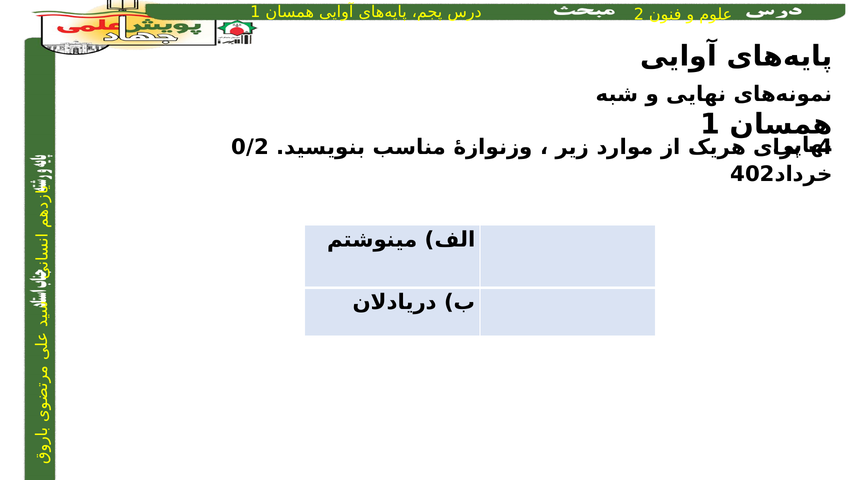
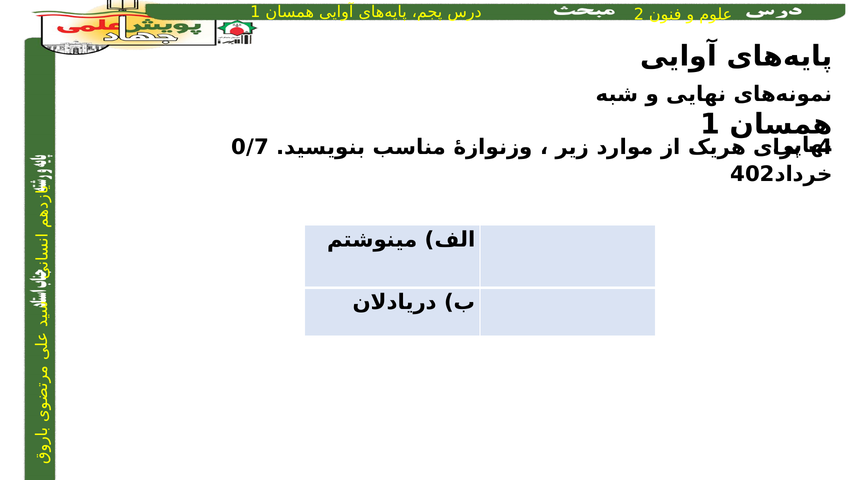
0/2: 0/2 -> 0/7
